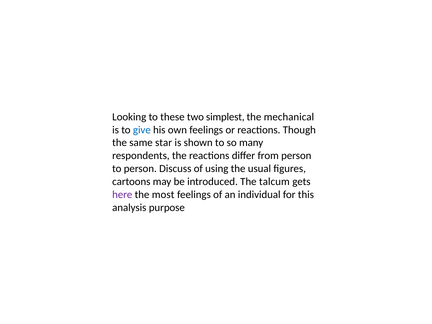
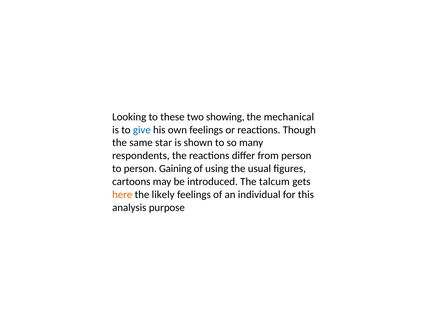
simplest: simplest -> showing
Discuss: Discuss -> Gaining
here colour: purple -> orange
most: most -> likely
